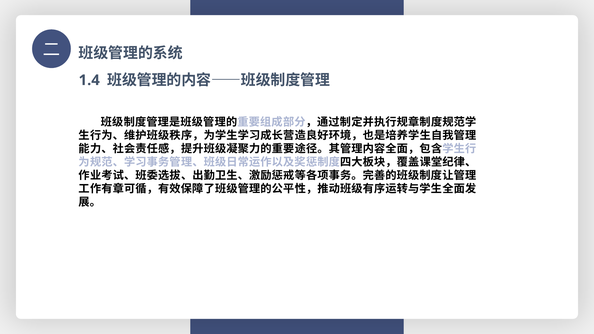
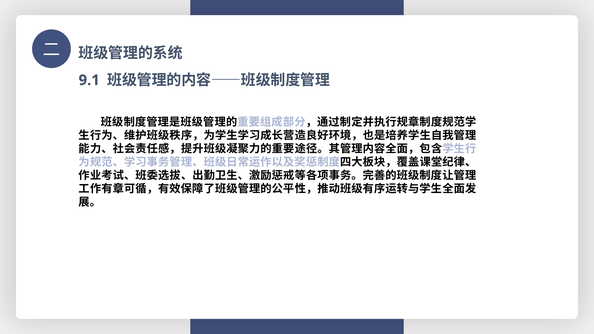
1.4: 1.4 -> 9.1
